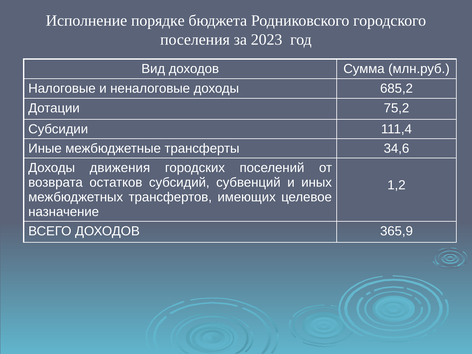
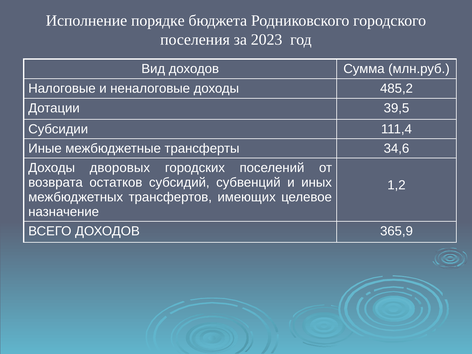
685,2: 685,2 -> 485,2
75,2: 75,2 -> 39,5
движения: движения -> дворовых
